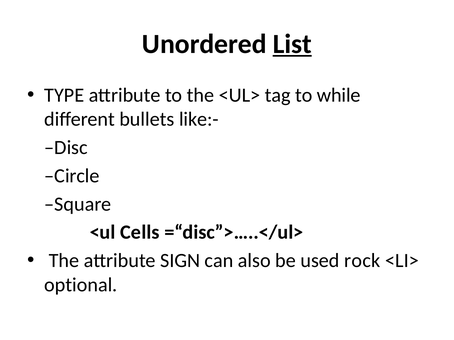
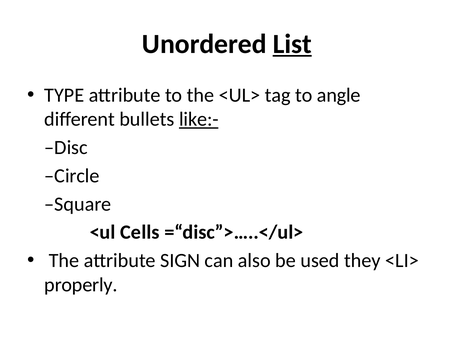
while: while -> angle
like:- underline: none -> present
rock: rock -> they
optional: optional -> properly
